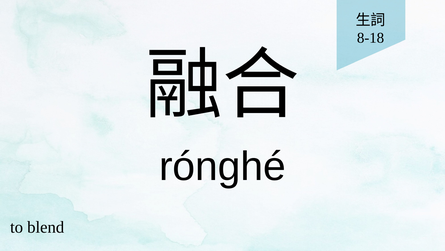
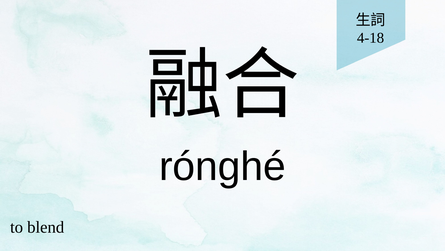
8-18: 8-18 -> 4-18
